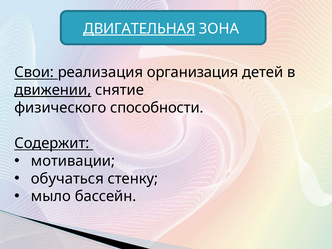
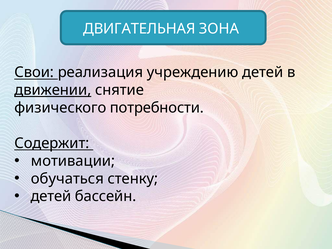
ДВИГАТЕЛЬНАЯ underline: present -> none
организация: организация -> учреждению
способности: способности -> потребности
мыло at (51, 196): мыло -> детей
